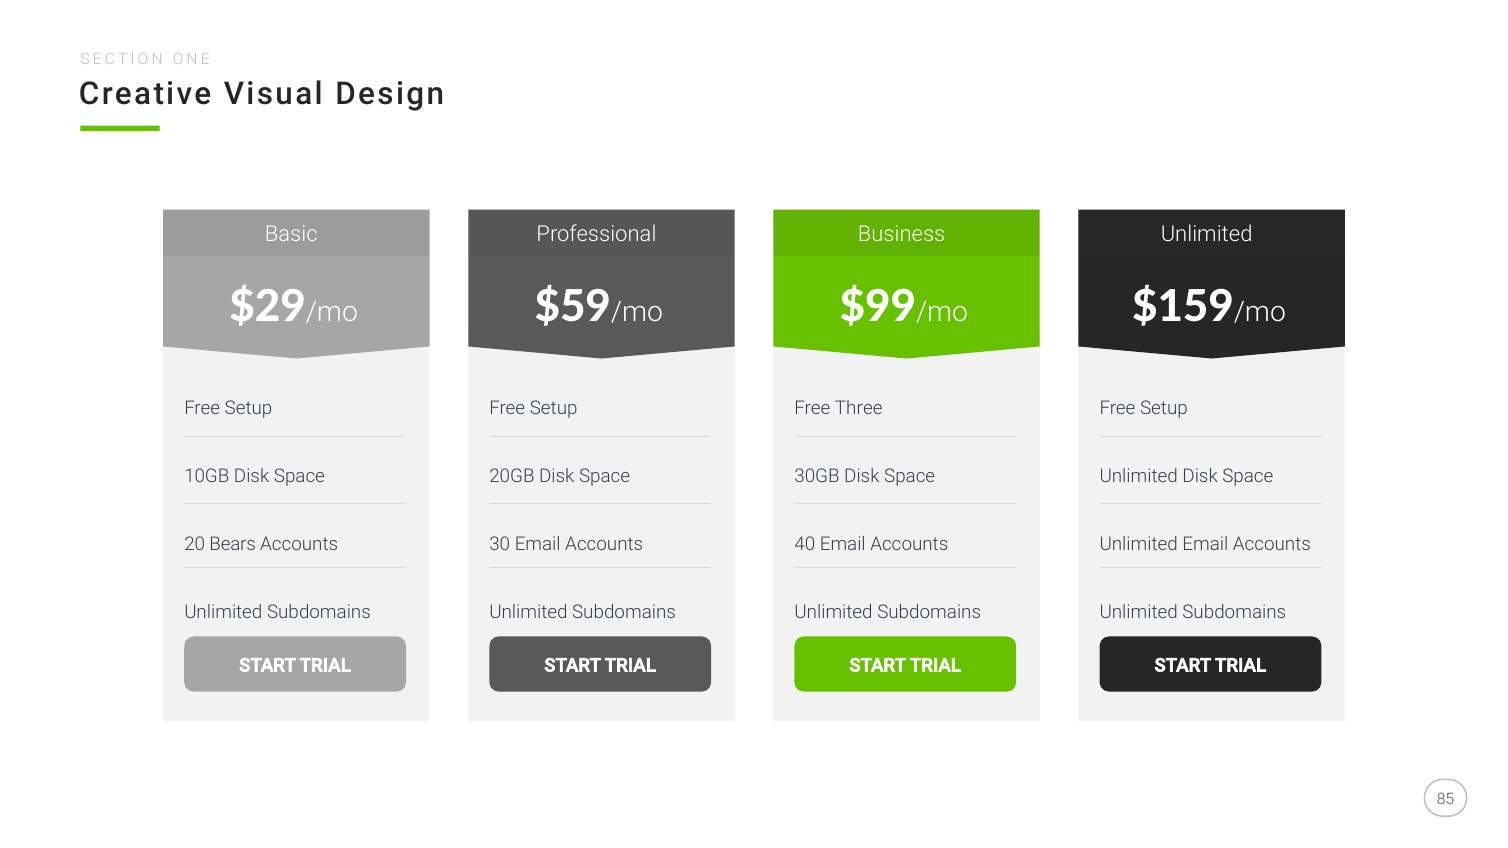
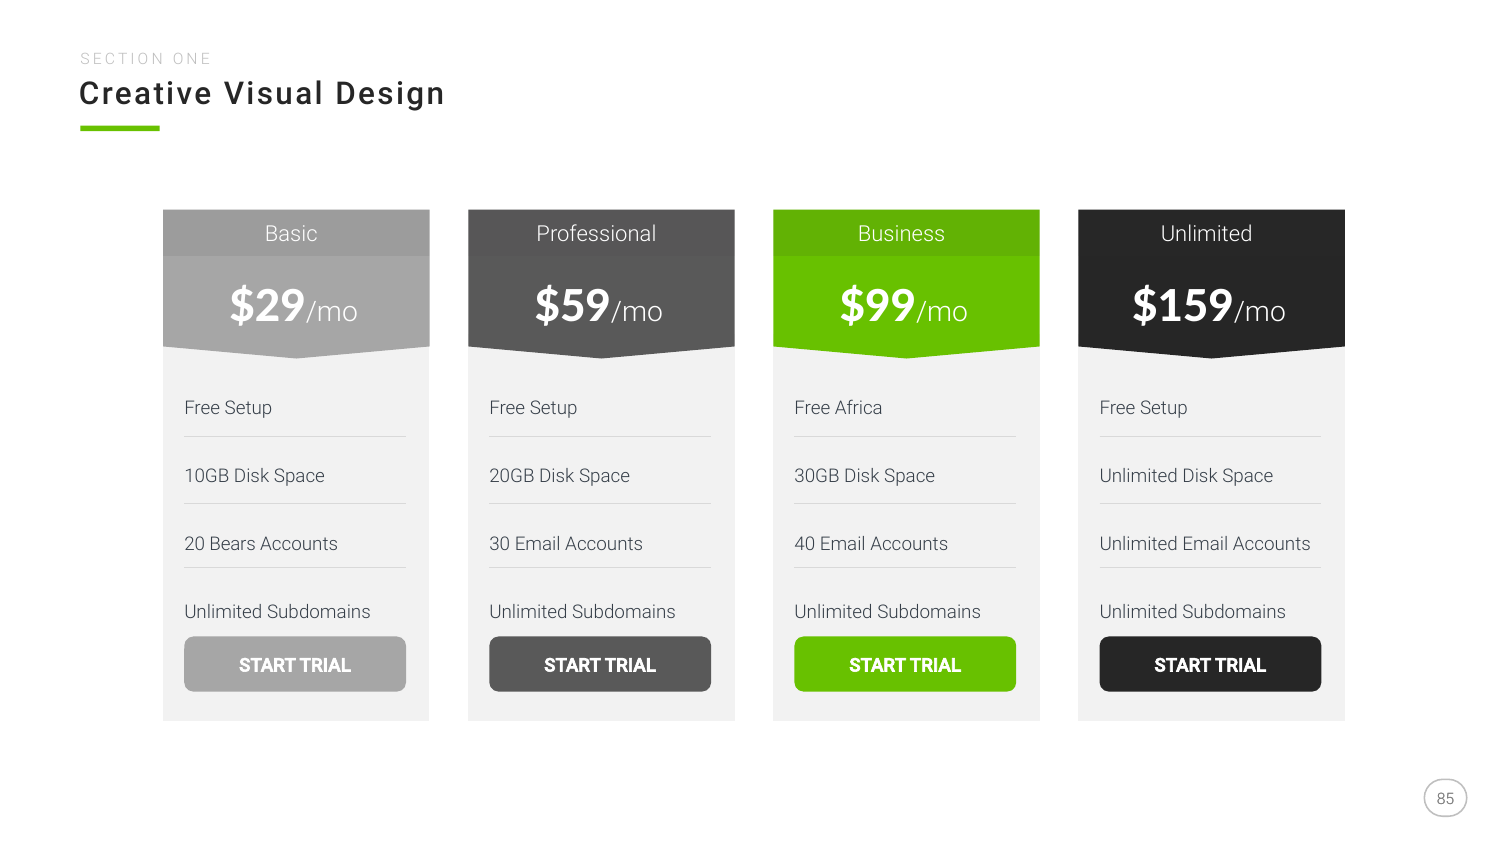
Three: Three -> Africa
